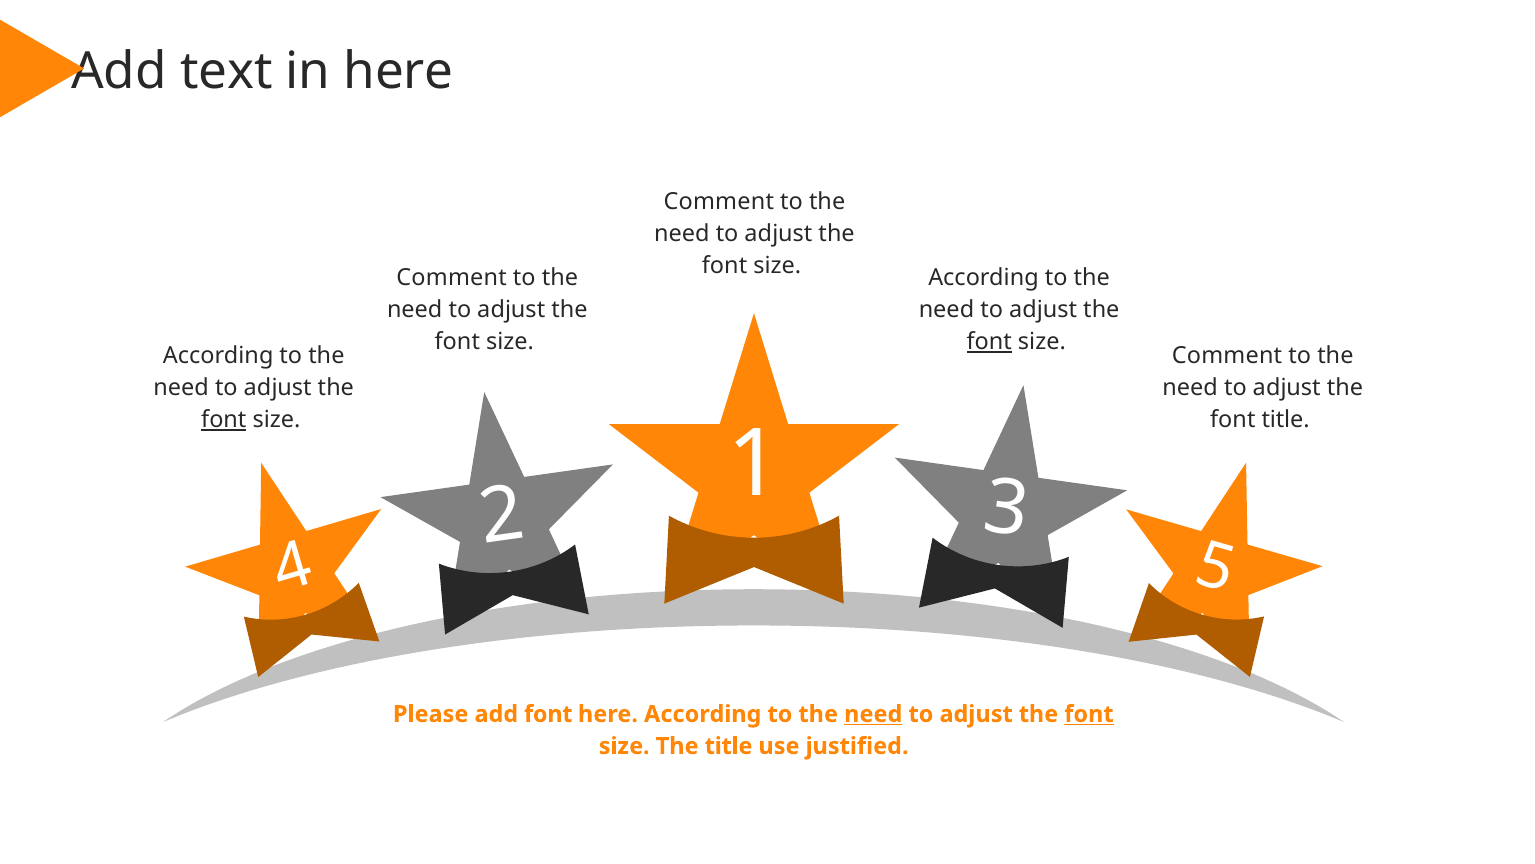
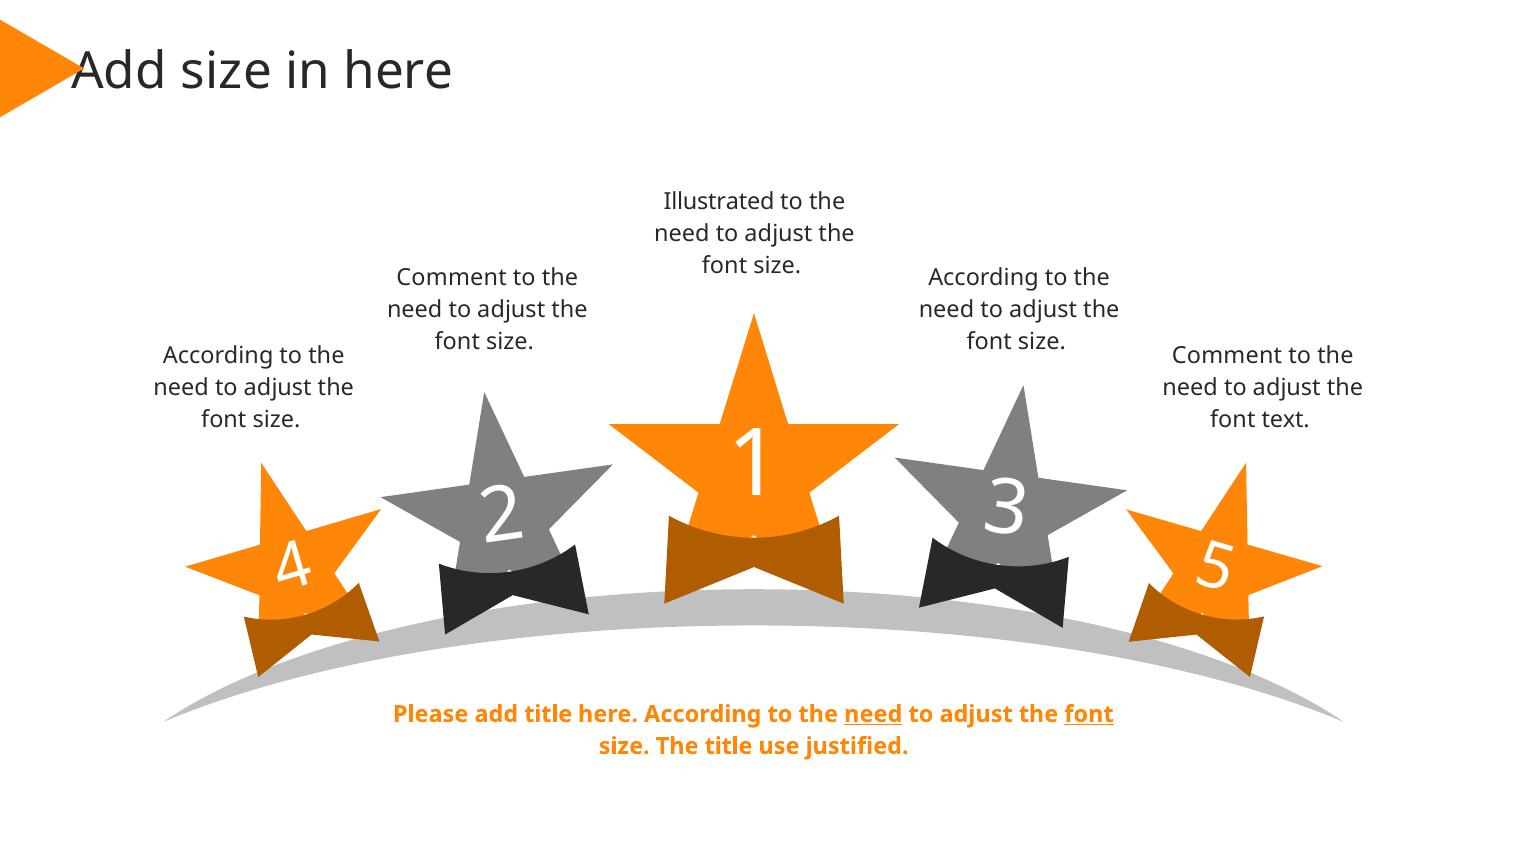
text at (226, 72): text -> size
Comment at (719, 201): Comment -> Illustrated
font at (989, 342) underline: present -> none
font at (224, 420) underline: present -> none
font title: title -> text
add font: font -> title
